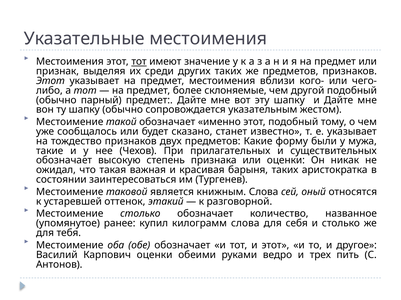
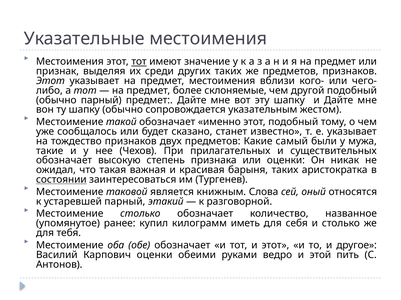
форму: форму -> самый
состоянии underline: none -> present
устаревшей оттенок: оттенок -> парный
килограмм слова: слова -> иметь
трех: трех -> этой
